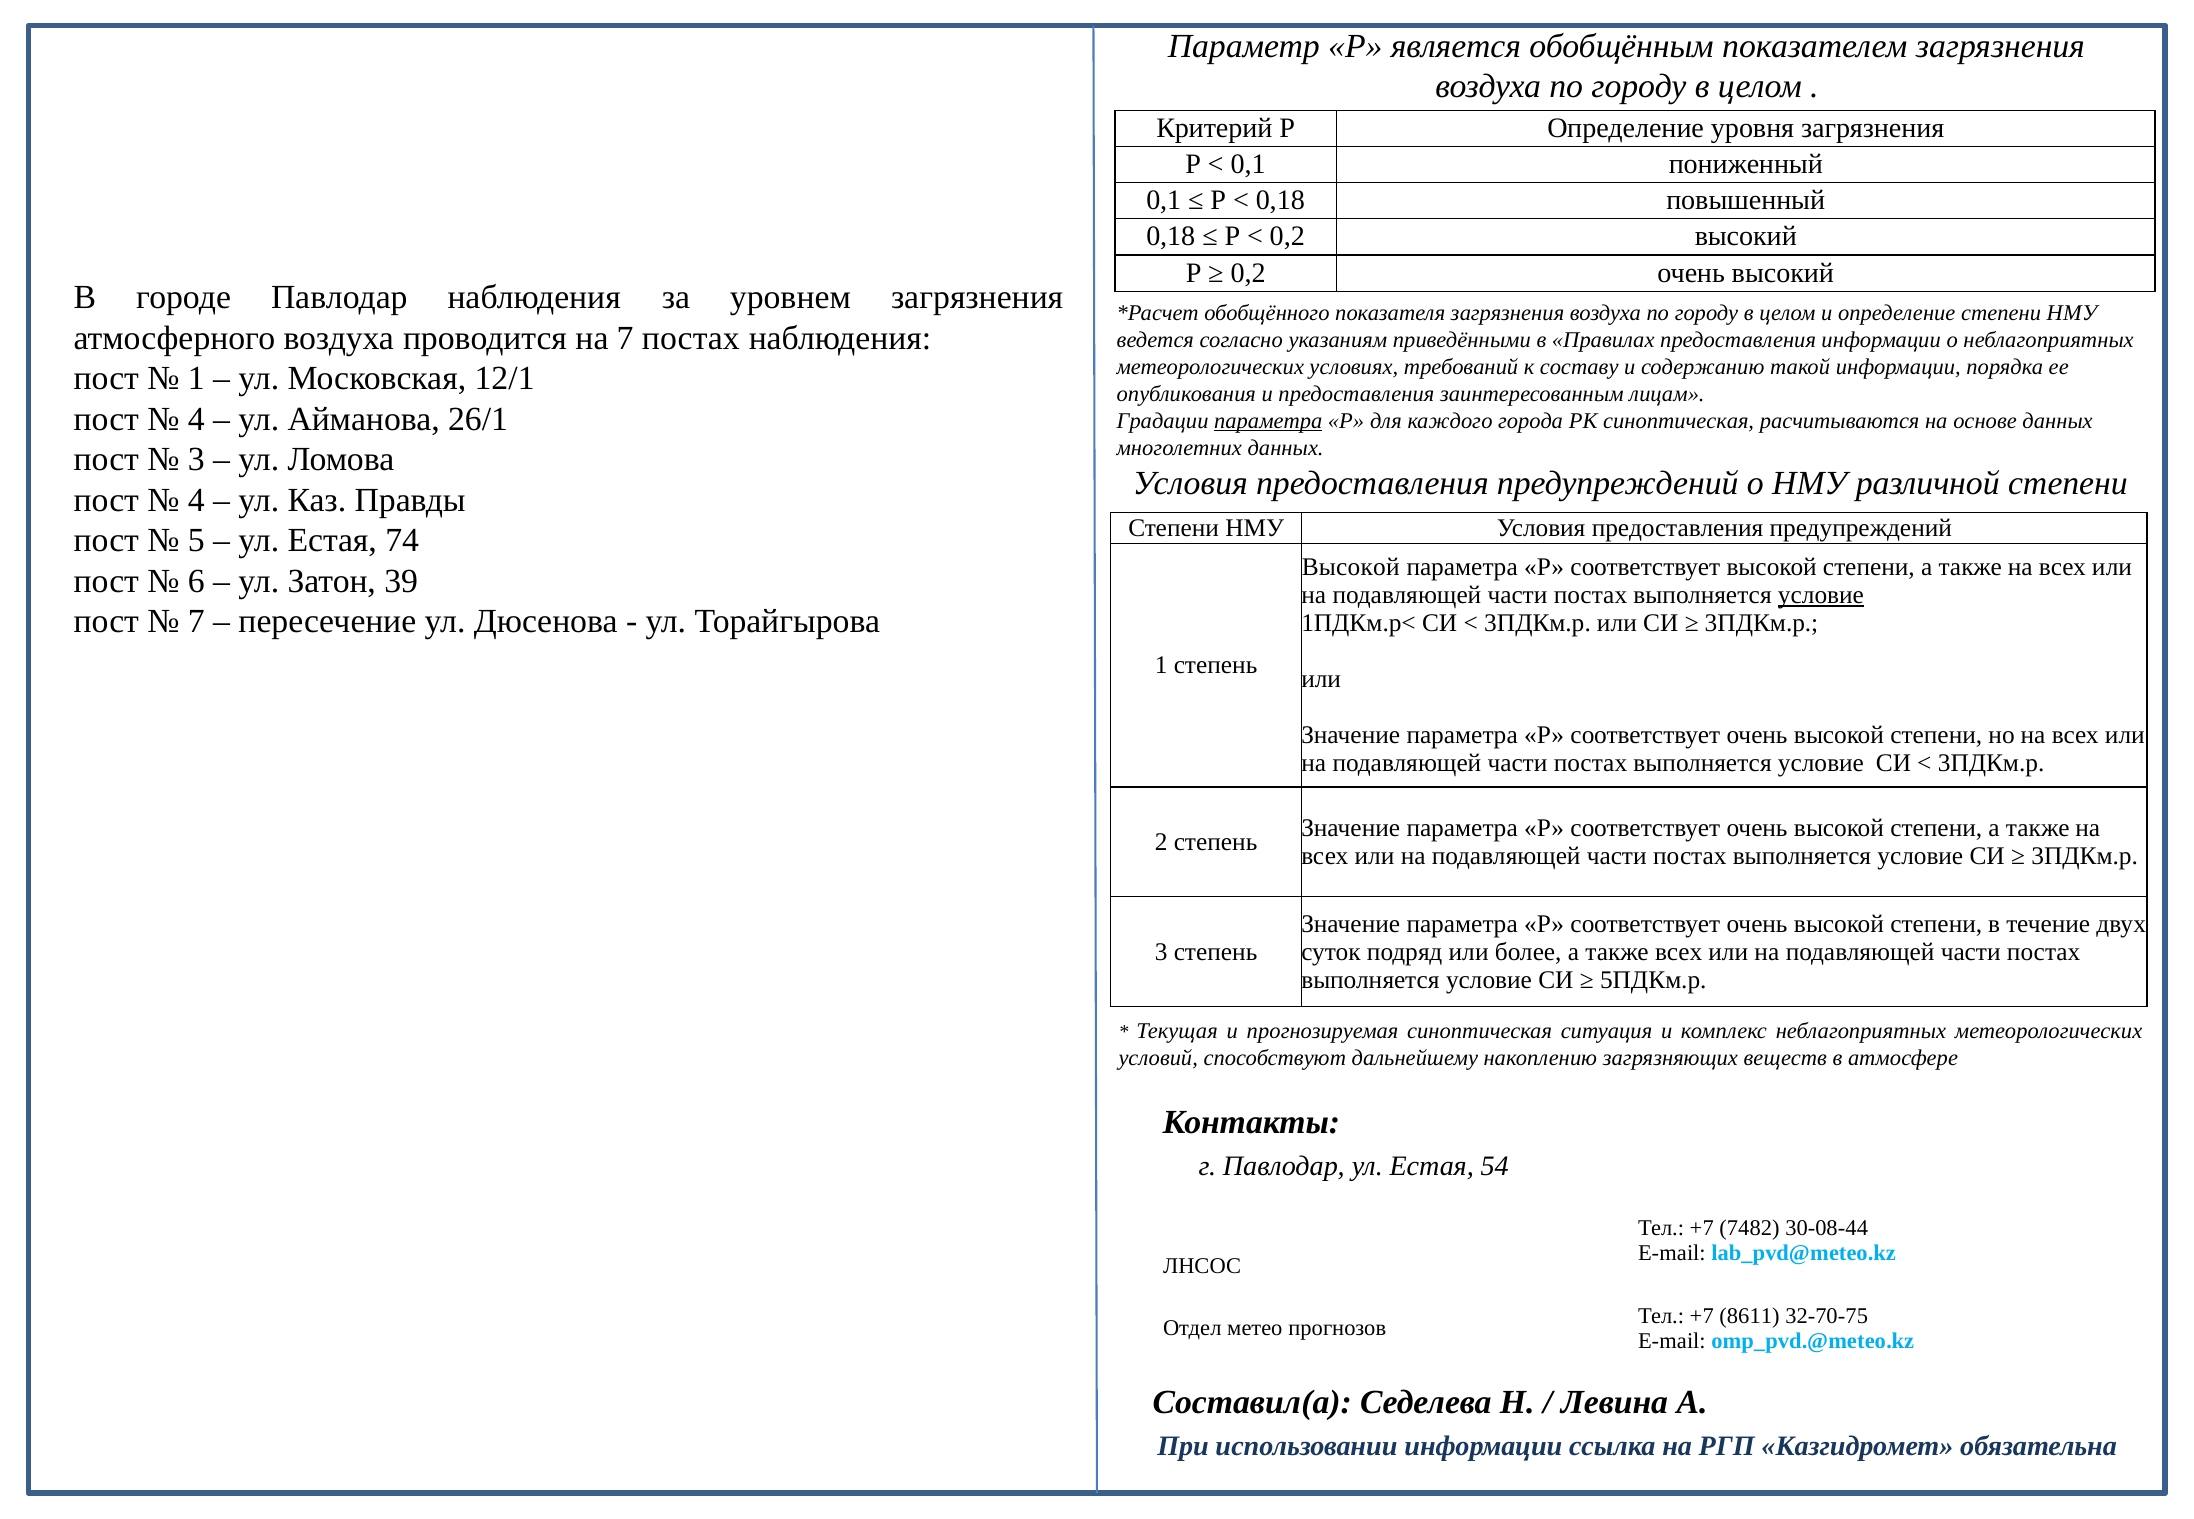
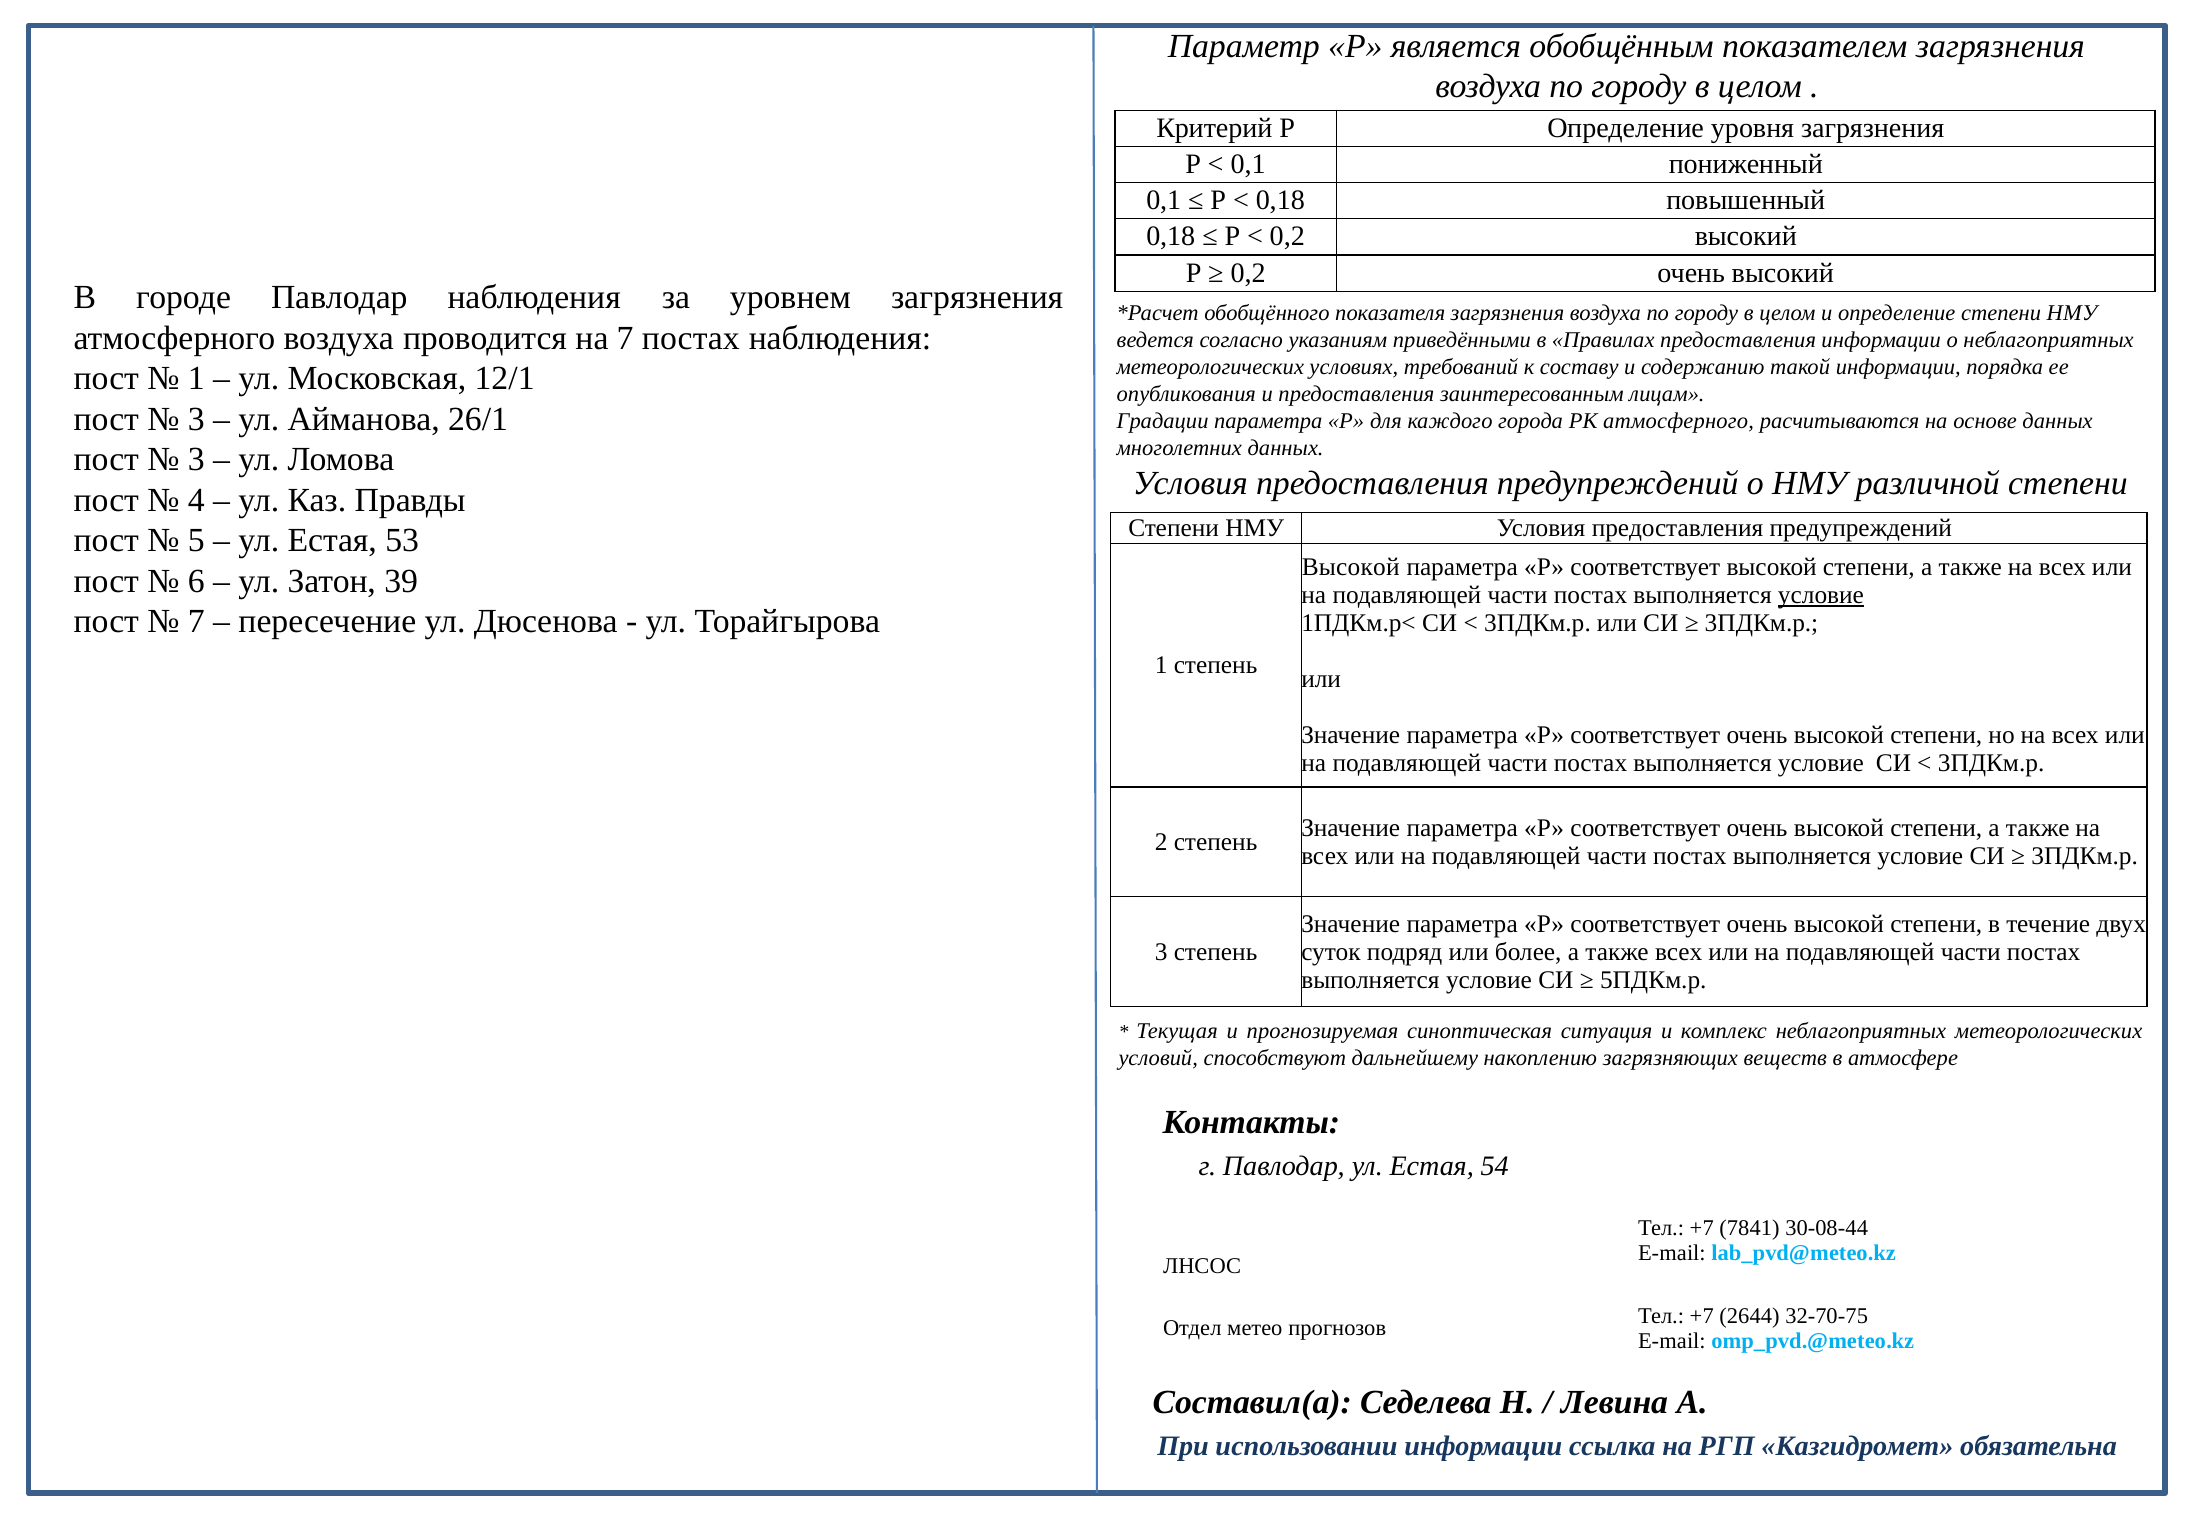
4 at (196, 419): 4 -> 3
параметра at (1268, 421) underline: present -> none
РК синоптическая: синоптическая -> атмосферного
74: 74 -> 53
7482: 7482 -> 7841
8611: 8611 -> 2644
